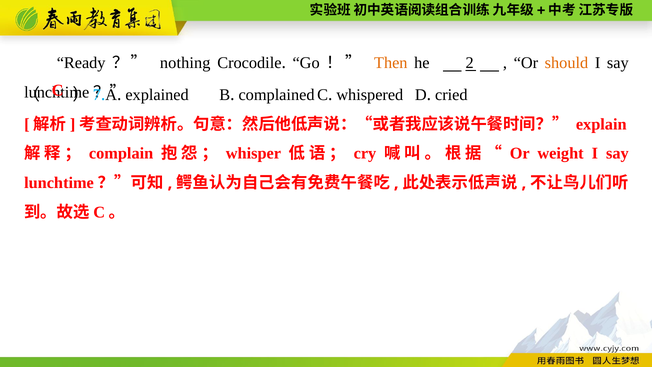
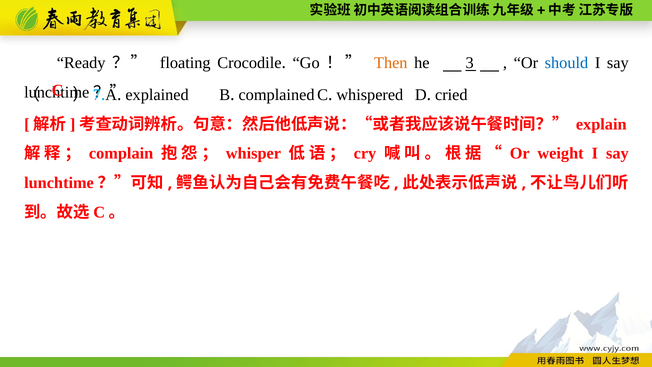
nothing: nothing -> floating
2: 2 -> 3
should colour: orange -> blue
